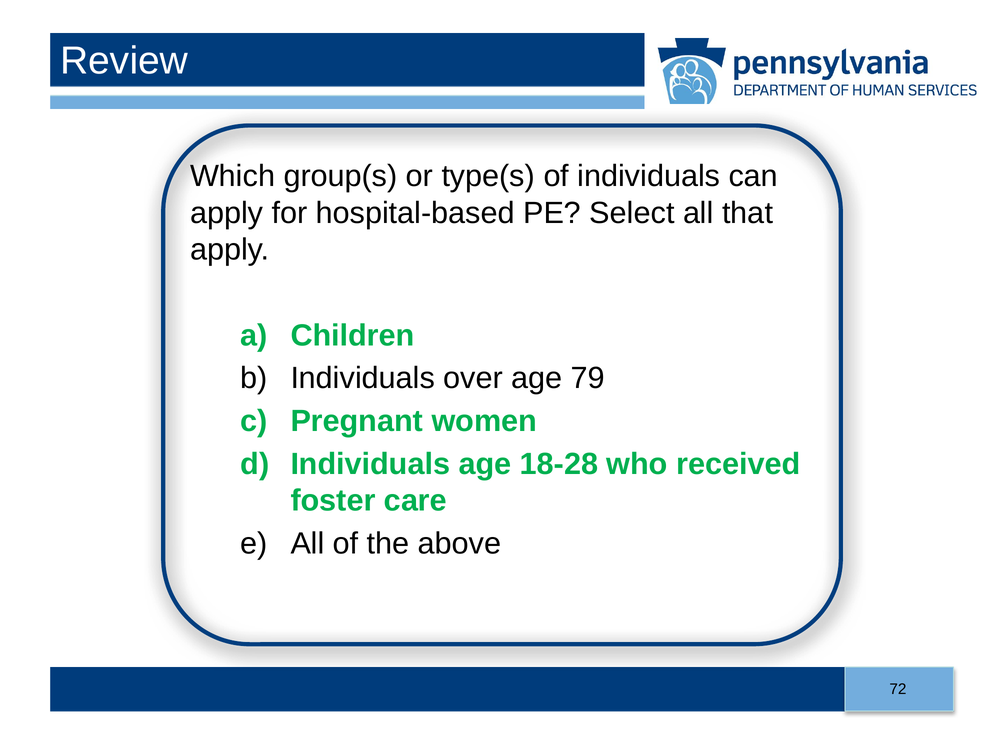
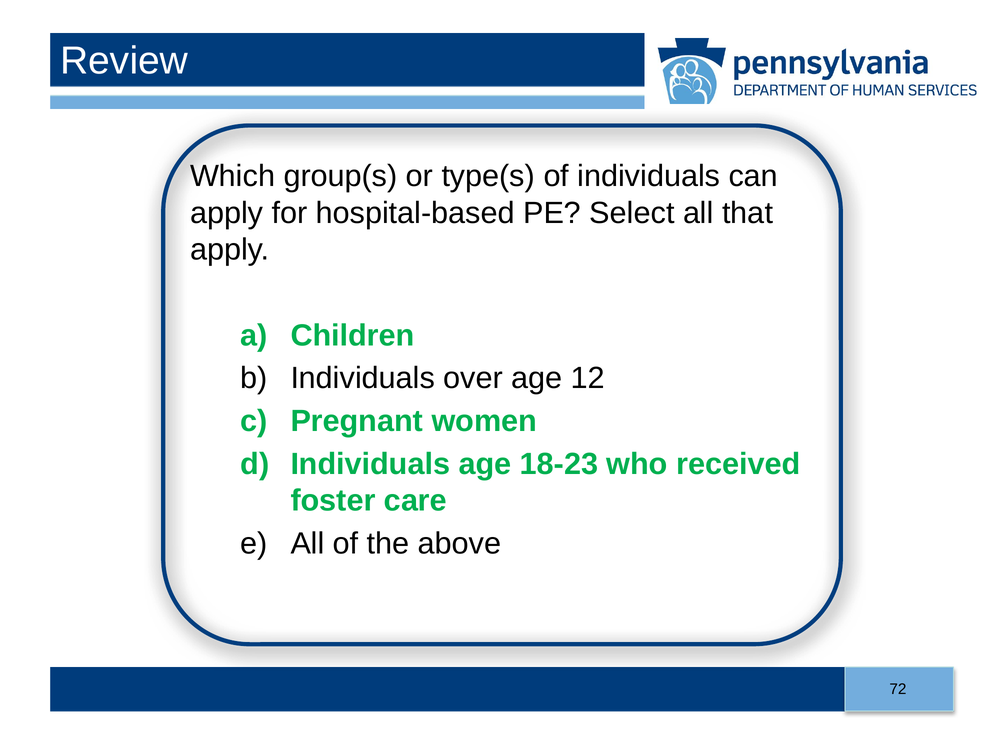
79: 79 -> 12
18-28: 18-28 -> 18-23
